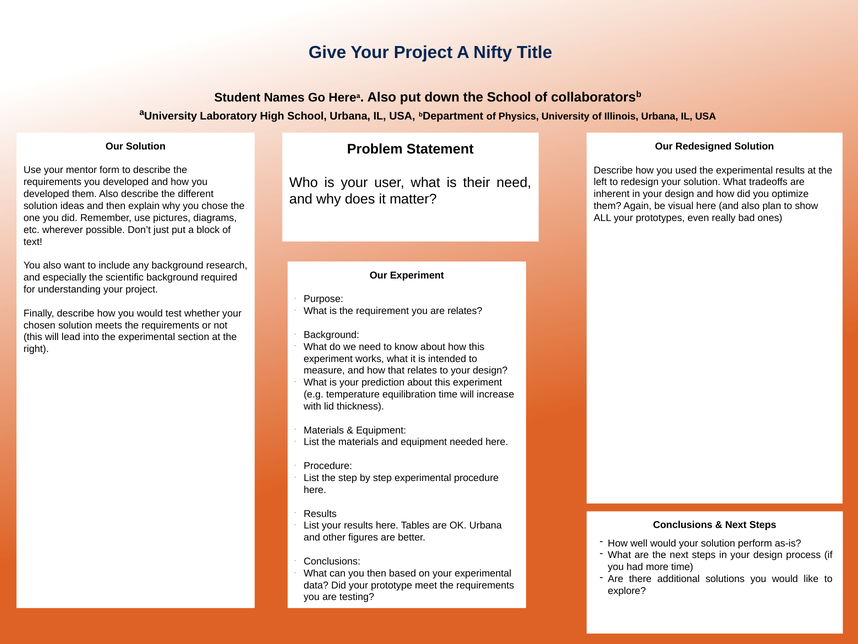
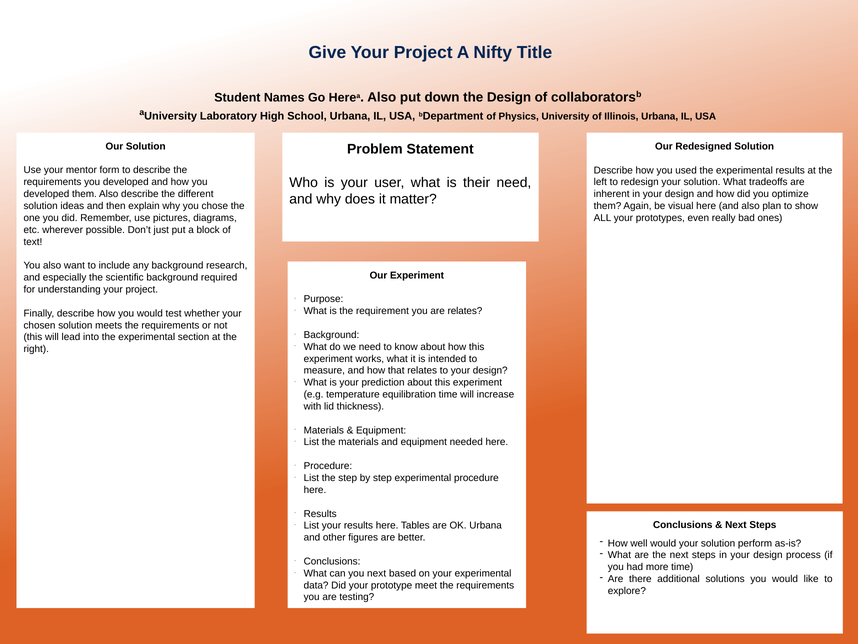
the School: School -> Design
you then: then -> next
